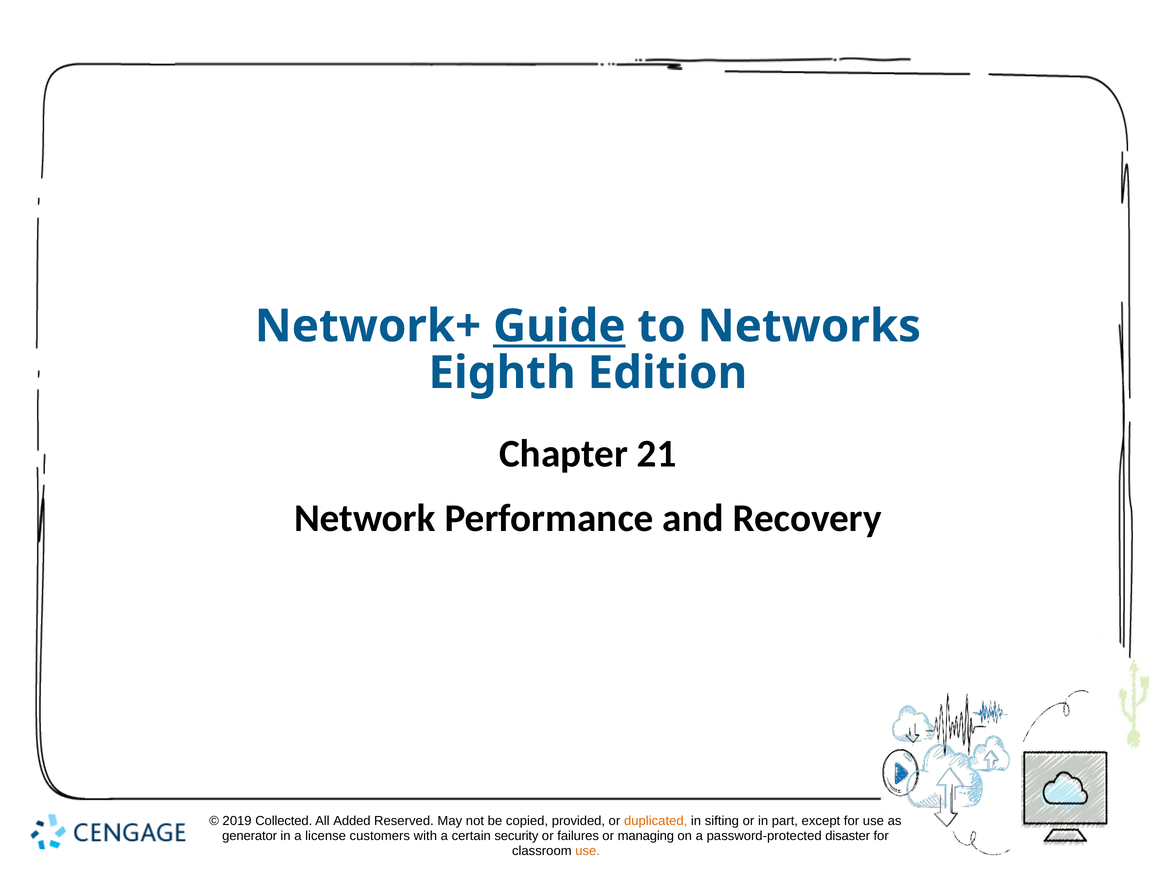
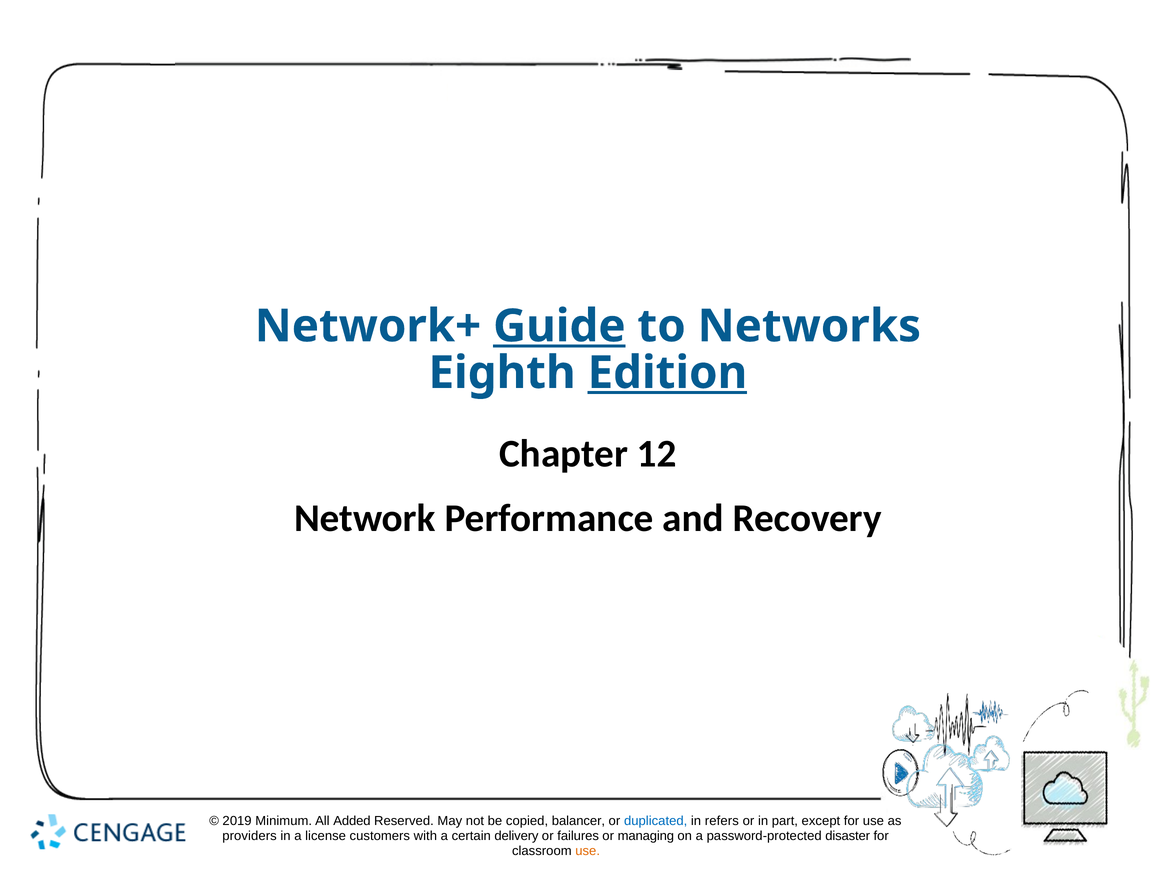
Edition underline: none -> present
21: 21 -> 12
Collected: Collected -> Minimum
provided: provided -> balancer
duplicated colour: orange -> blue
sifting: sifting -> refers
generator: generator -> providers
security: security -> delivery
